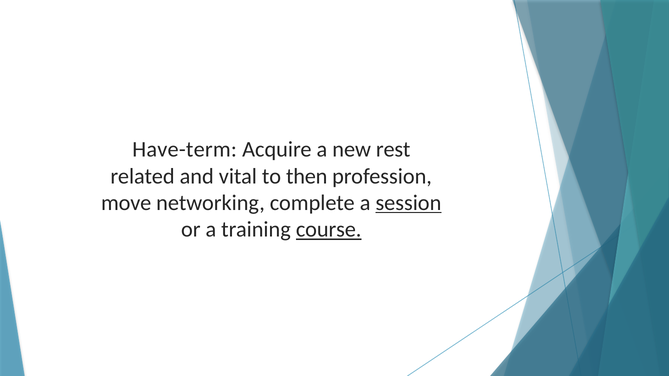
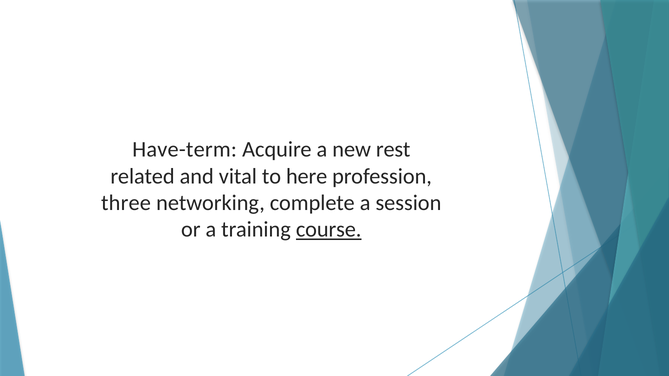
then: then -> here
move: move -> three
session underline: present -> none
